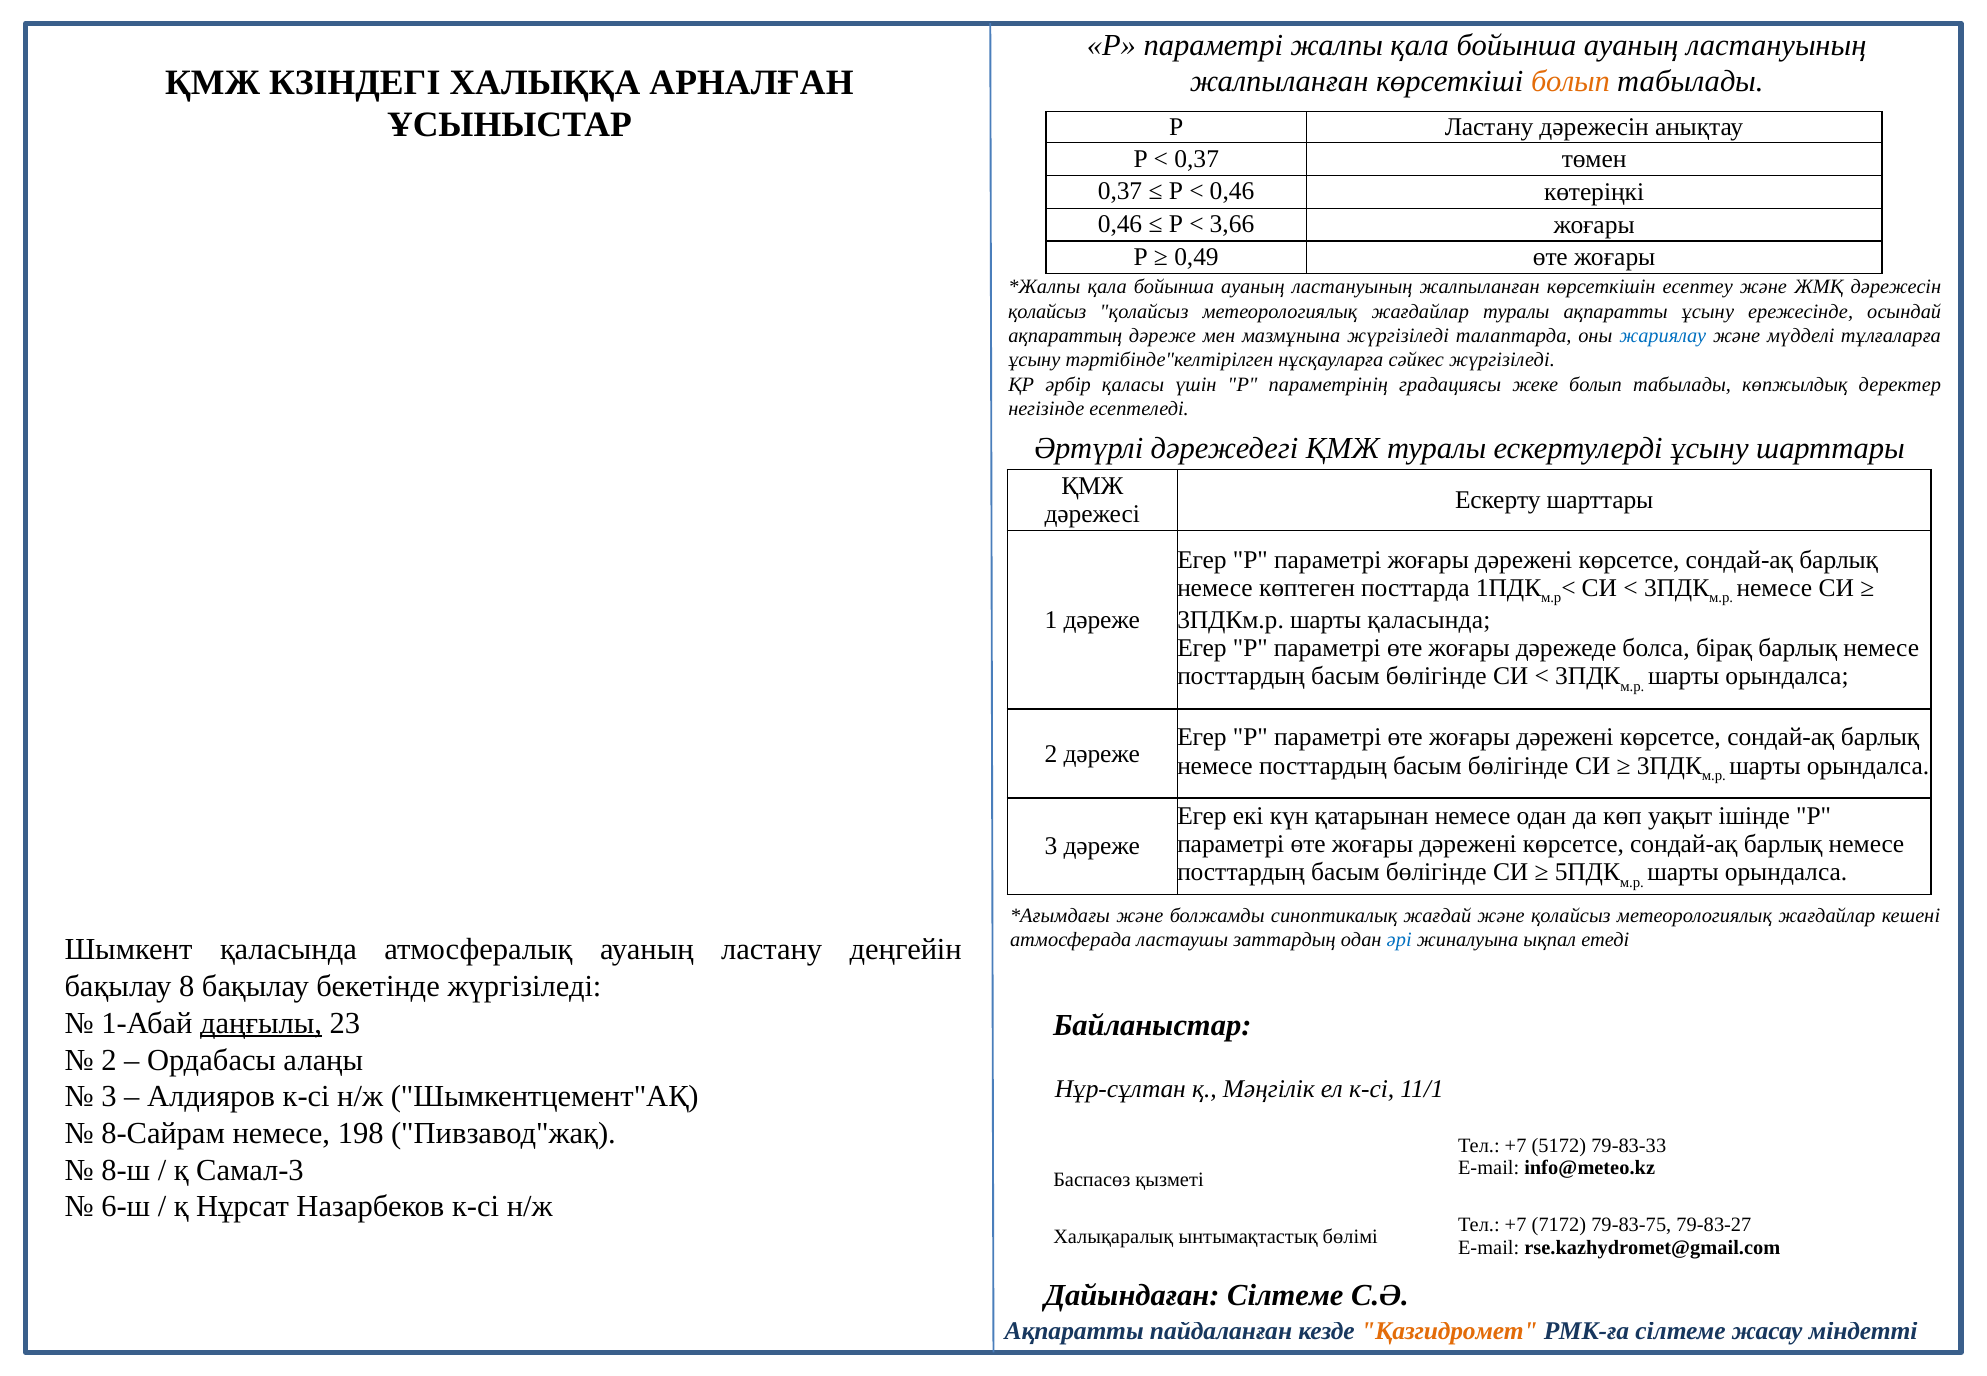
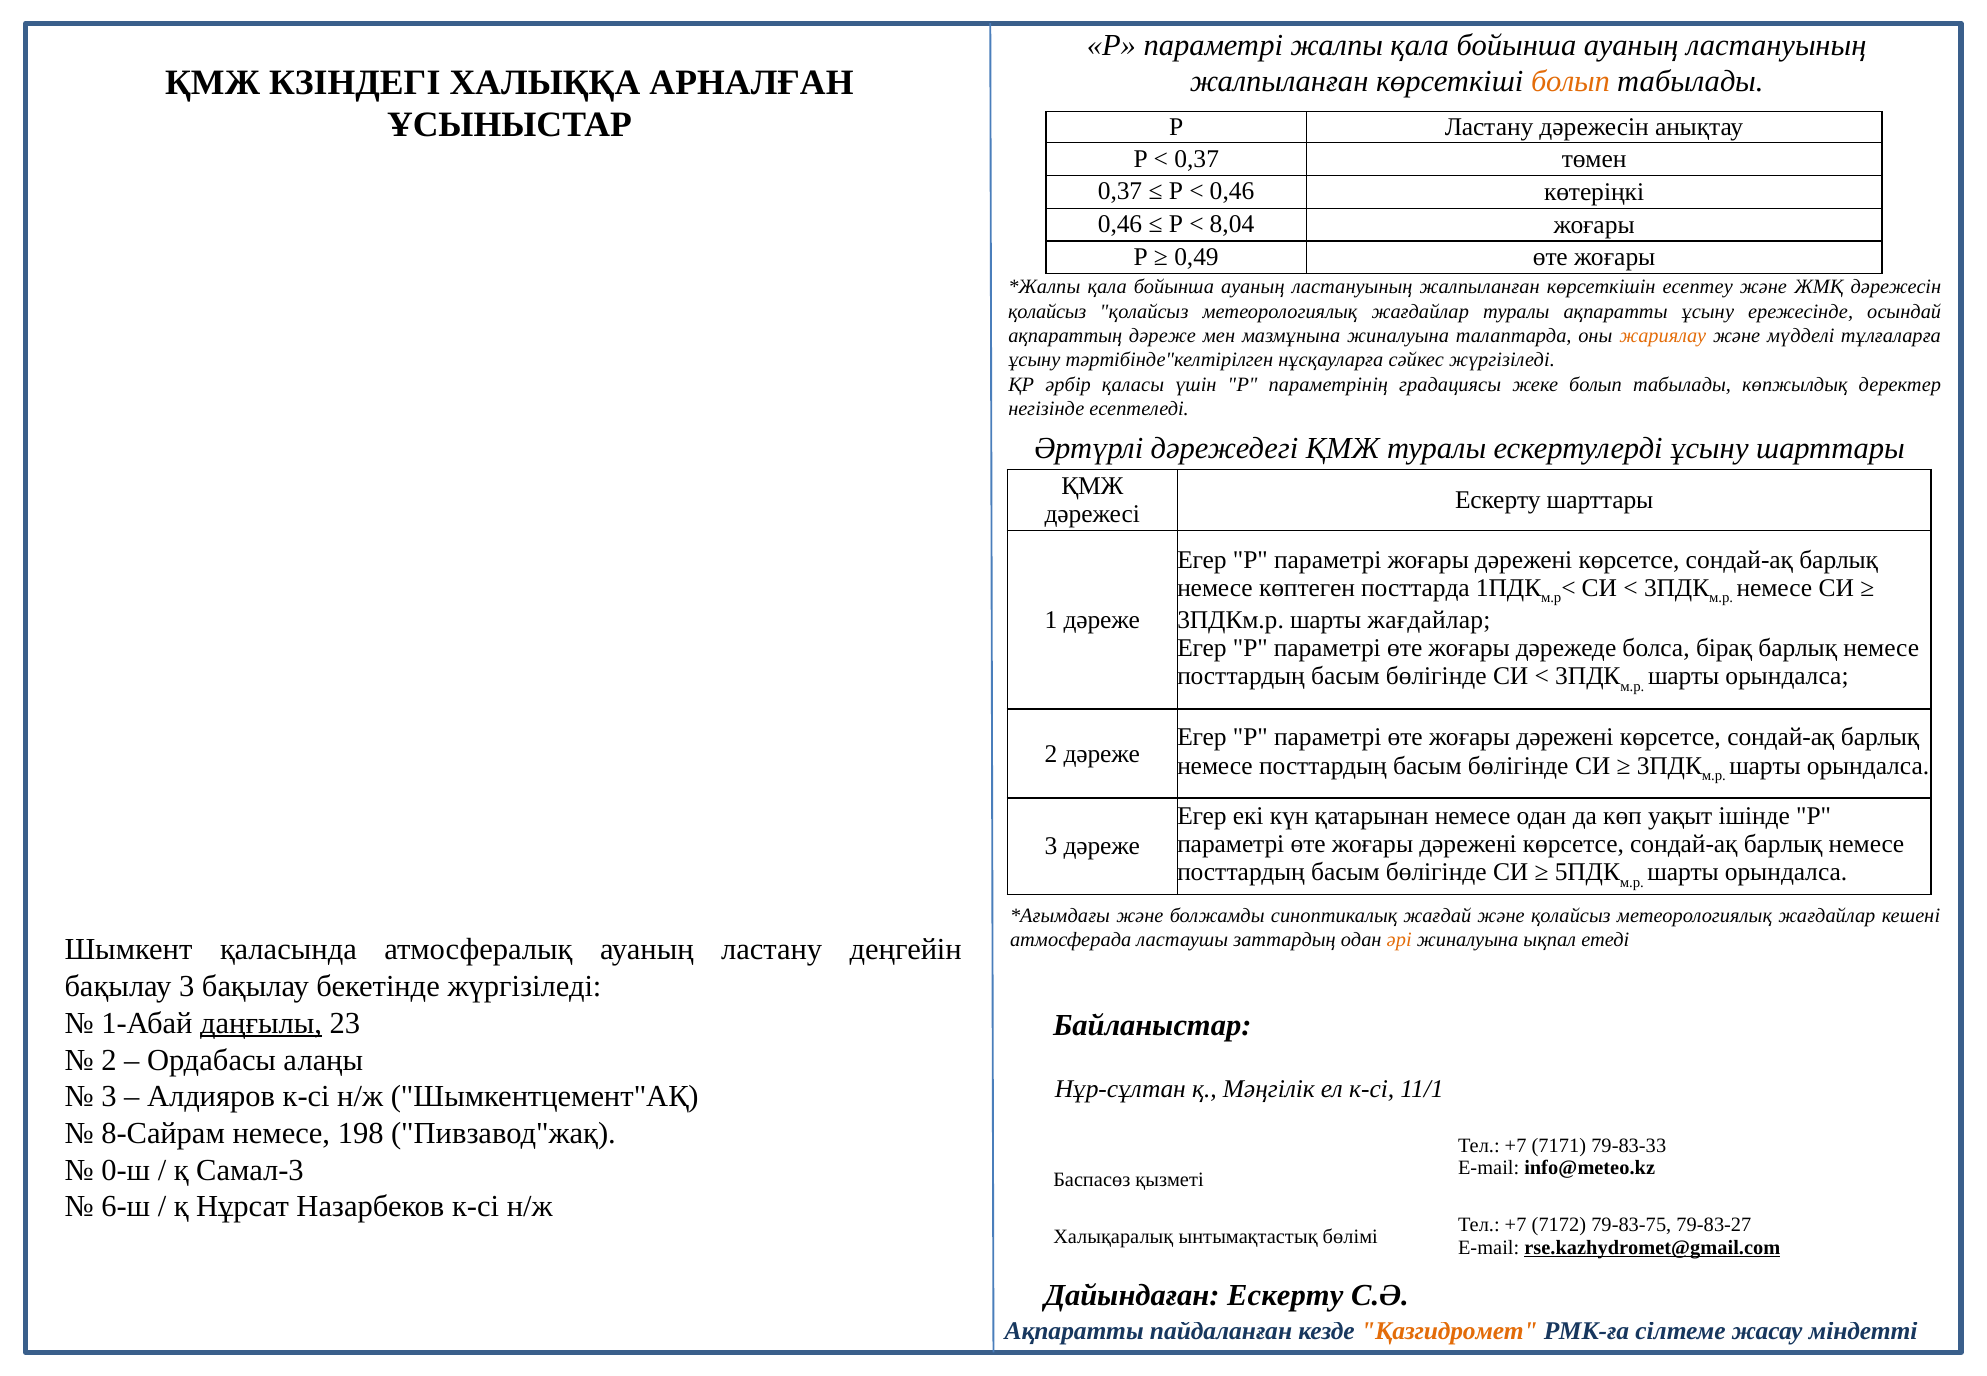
3,66: 3,66 -> 8,04
мазмұнына жүргізіледі: жүргізіледі -> жиналуына
жариялау colour: blue -> orange
шарты қаласында: қаласында -> жағдайлар
әрі colour: blue -> orange
бақылау 8: 8 -> 3
5172: 5172 -> 7171
8-ш: 8-ш -> 0-ш
rse.kazhydromet@gmail.com underline: none -> present
Дайындаған Сілтеме: Сілтеме -> Ескерту
